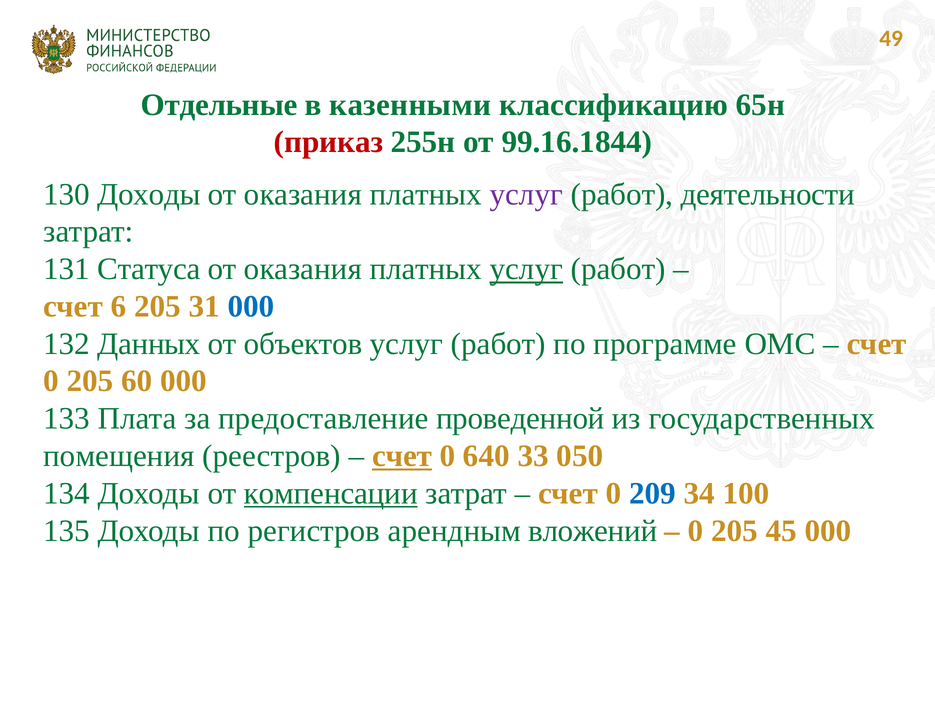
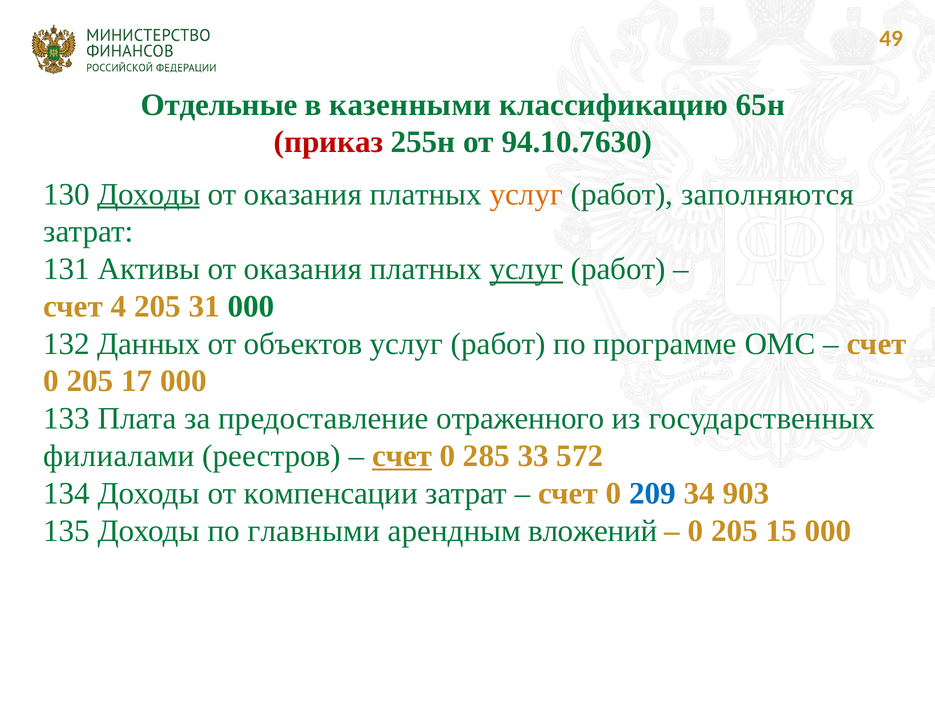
99.16.1844: 99.16.1844 -> 94.10.7630
Доходы at (149, 194) underline: none -> present
услуг at (526, 194) colour: purple -> orange
деятельности: деятельности -> заполняются
Статуса: Статуса -> Активы
6: 6 -> 4
000 at (251, 307) colour: blue -> green
60: 60 -> 17
проведенной: проведенной -> отраженного
помещения: помещения -> филиалами
640: 640 -> 285
050: 050 -> 572
компенсации underline: present -> none
100: 100 -> 903
регистров: регистров -> главными
45: 45 -> 15
